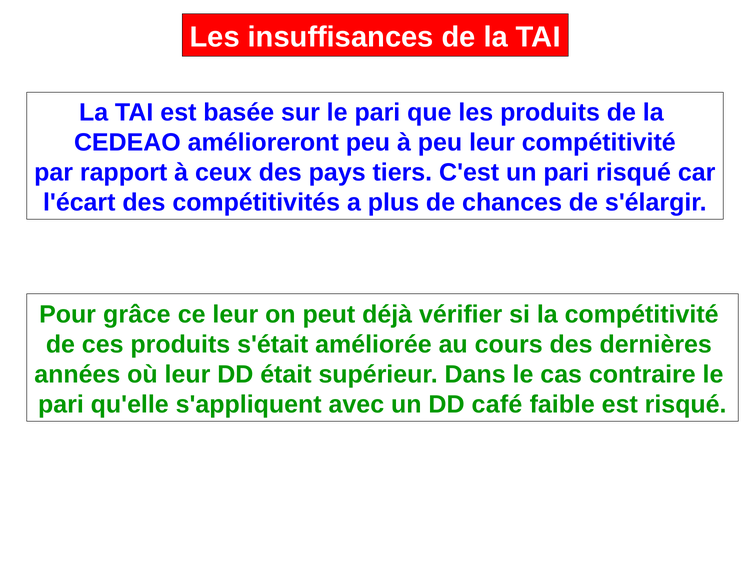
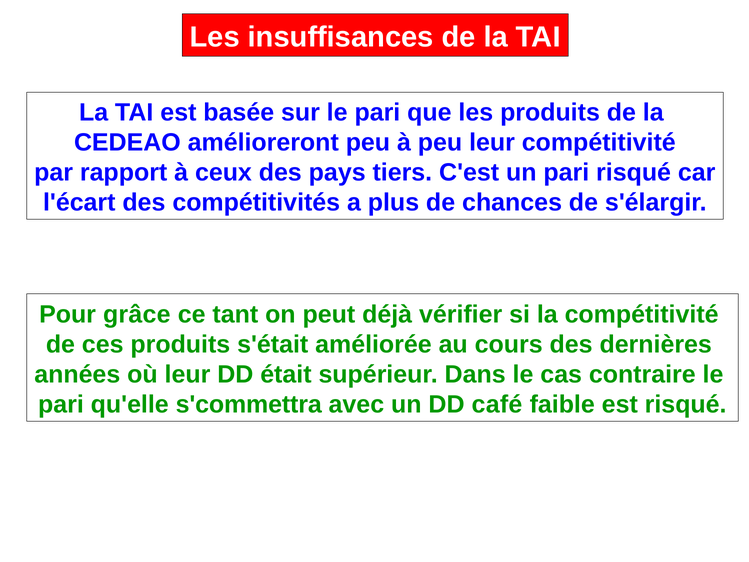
ce leur: leur -> tant
s'appliquent: s'appliquent -> s'commettra
